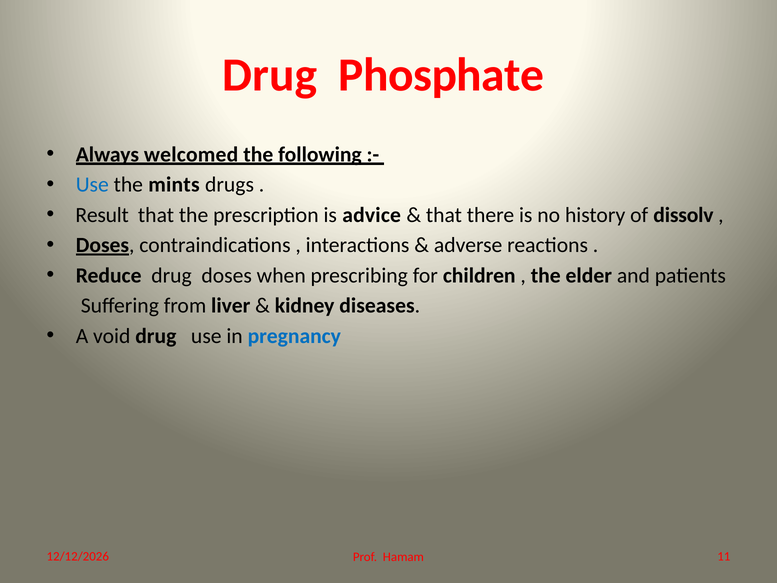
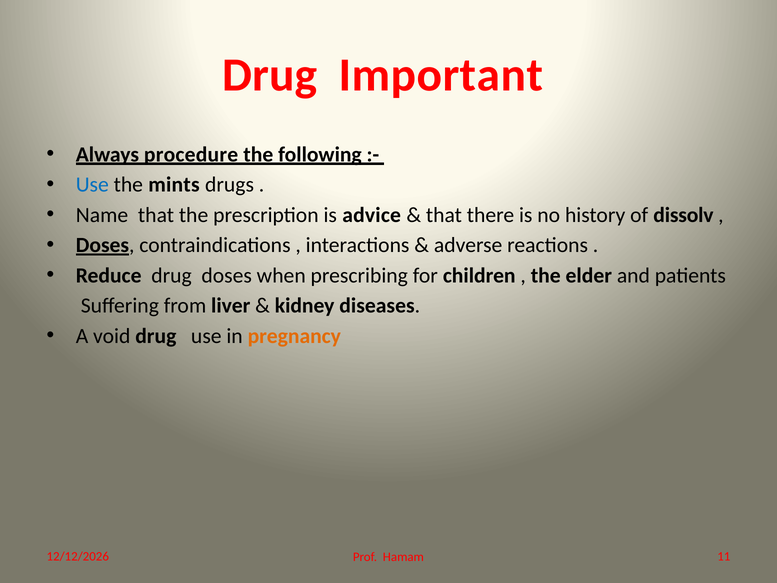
Phosphate: Phosphate -> Important
welcomed: welcomed -> procedure
Result: Result -> Name
pregnancy colour: blue -> orange
